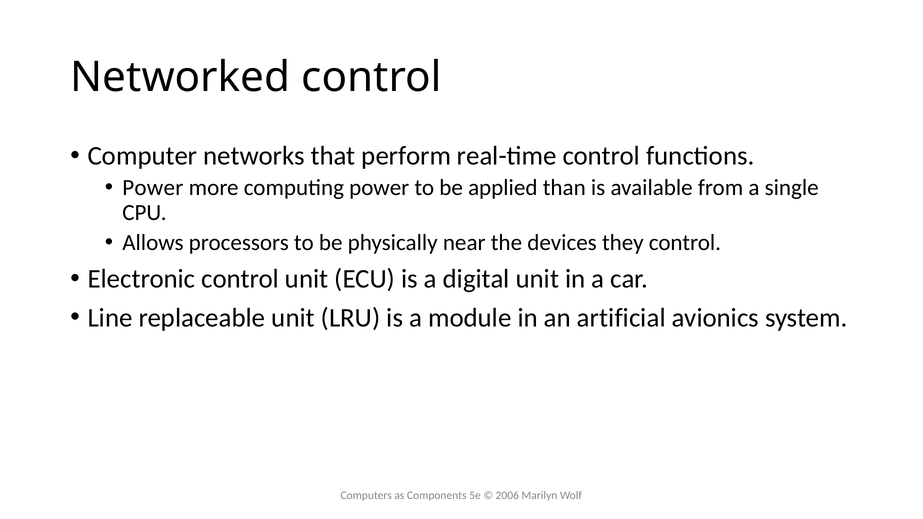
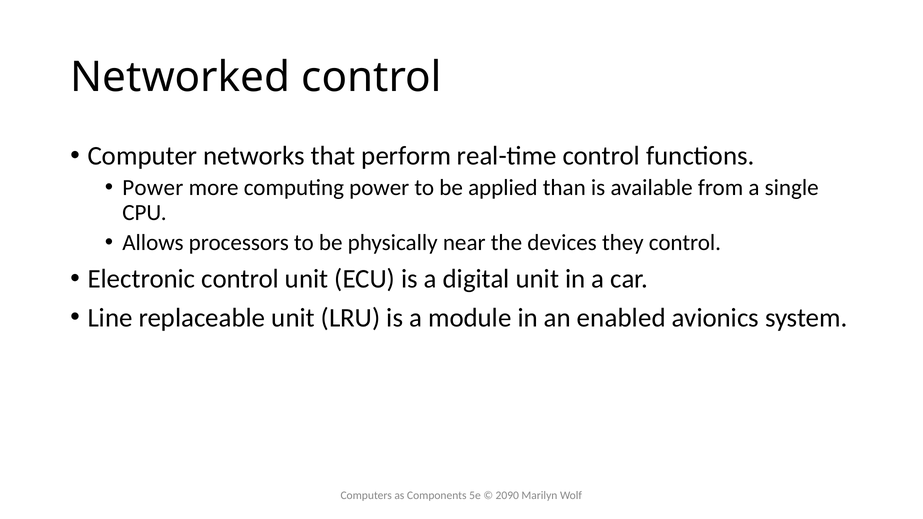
artificial: artificial -> enabled
2006: 2006 -> 2090
